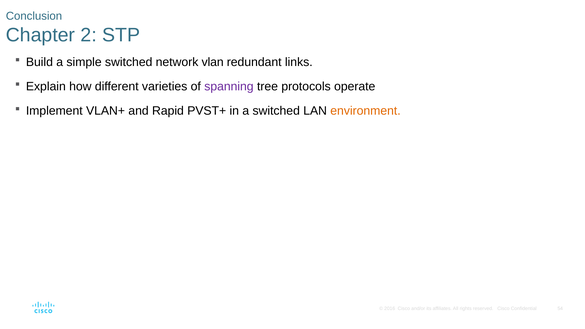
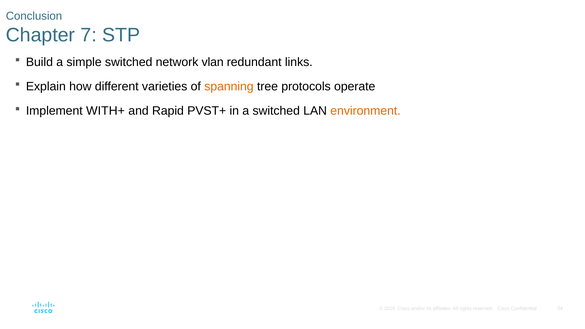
2: 2 -> 7
spanning colour: purple -> orange
VLAN+: VLAN+ -> WITH+
